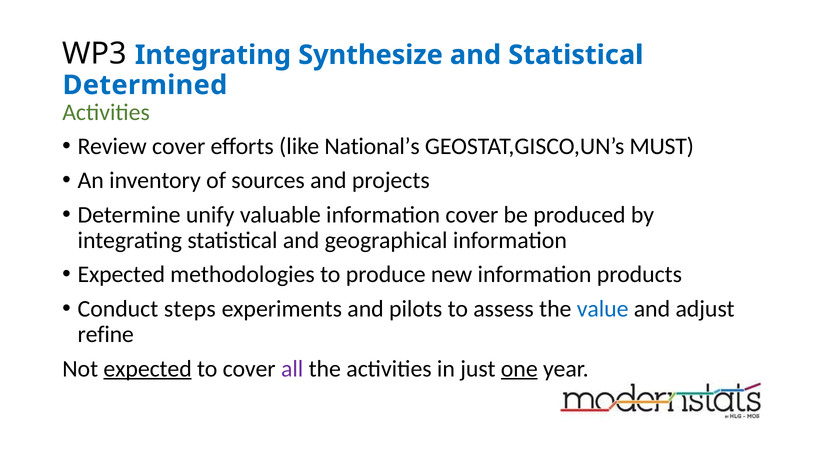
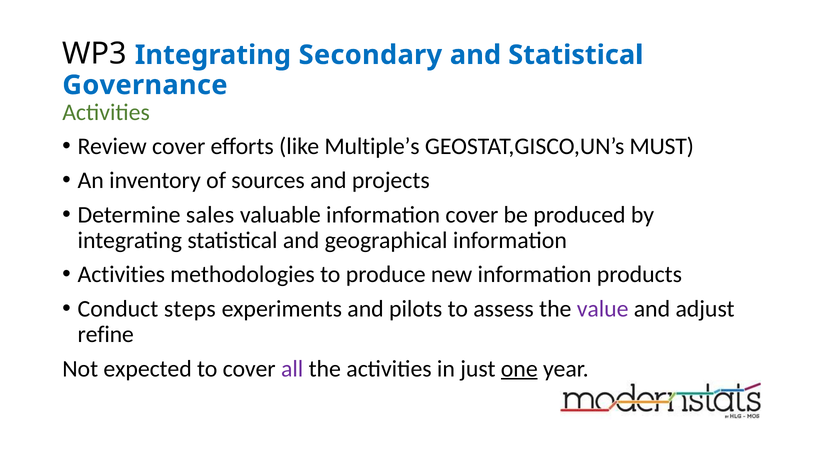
Synthesize: Synthesize -> Secondary
Determined: Determined -> Governance
National’s: National’s -> Multiple’s
unify: unify -> sales
Expected at (121, 275): Expected -> Activities
value colour: blue -> purple
expected at (148, 369) underline: present -> none
